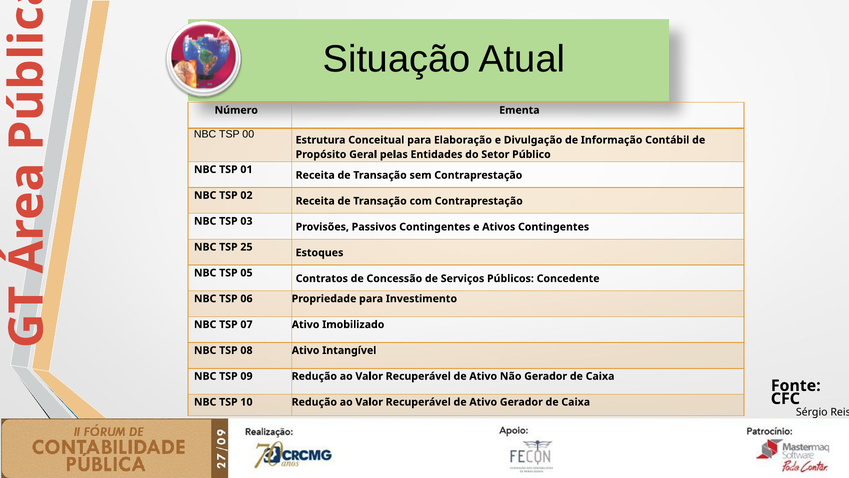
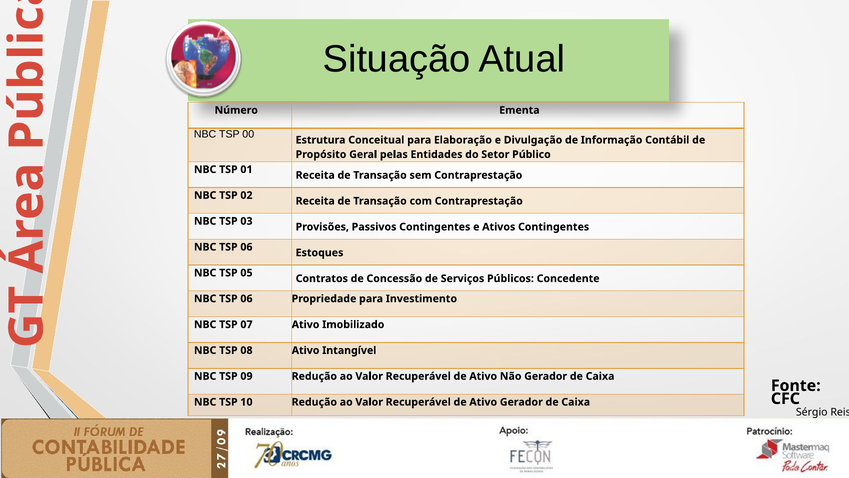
25 at (246, 247): 25 -> 06
